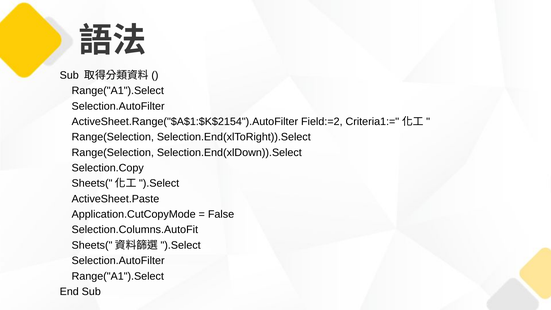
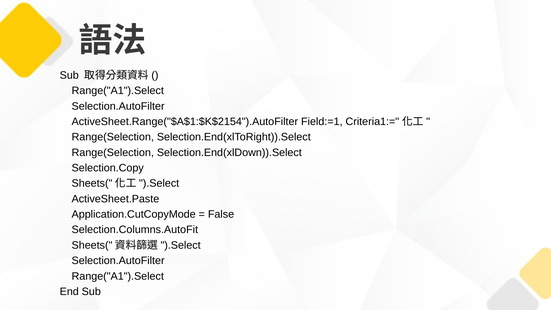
Field:=2: Field:=2 -> Field:=1
